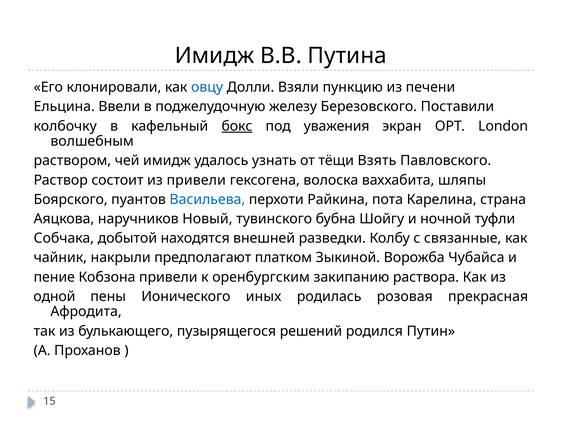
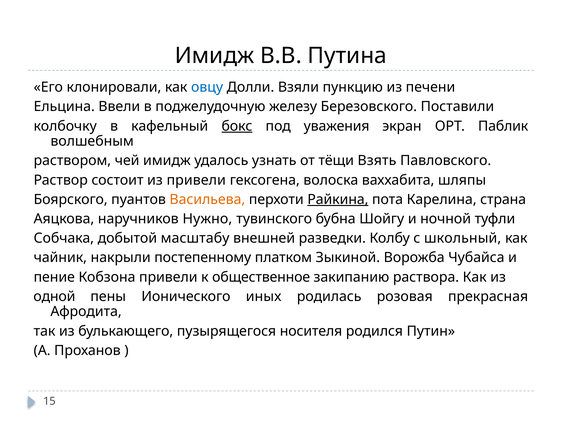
London: London -> Паблик
Васильева colour: blue -> orange
Райкина underline: none -> present
Новый: Новый -> Нужно
находятся: находятся -> масштабу
связанные: связанные -> школьный
предполагают: предполагают -> постепенному
оренбургским: оренбургским -> общественное
решений: решений -> носителя
